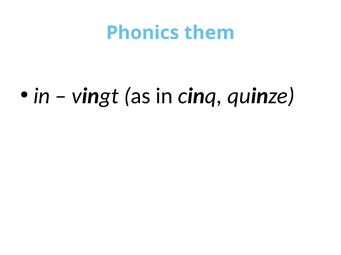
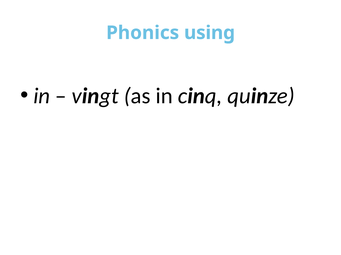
them: them -> using
